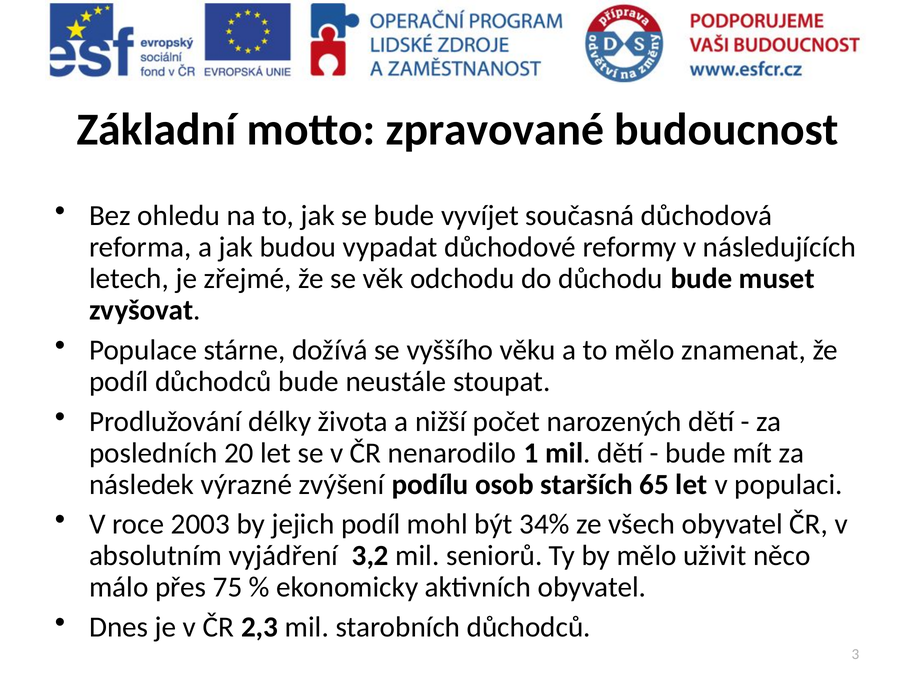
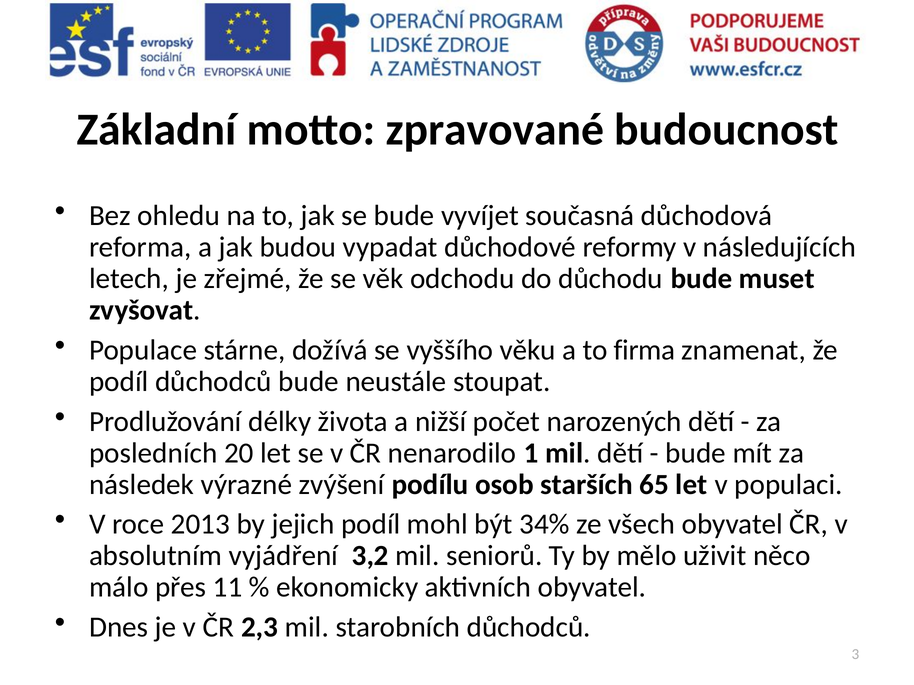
to mělo: mělo -> firma
2003: 2003 -> 2013
75: 75 -> 11
